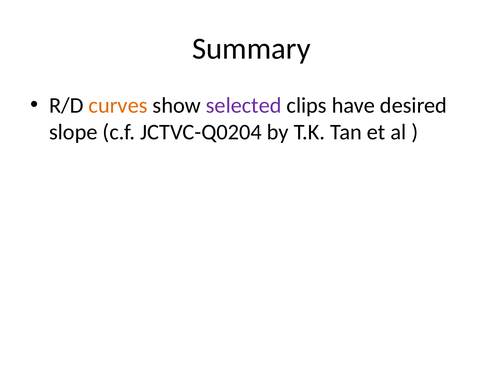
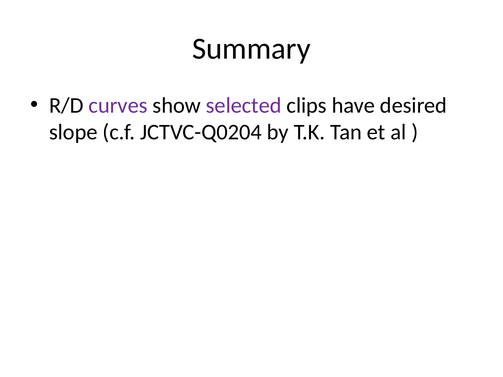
curves colour: orange -> purple
